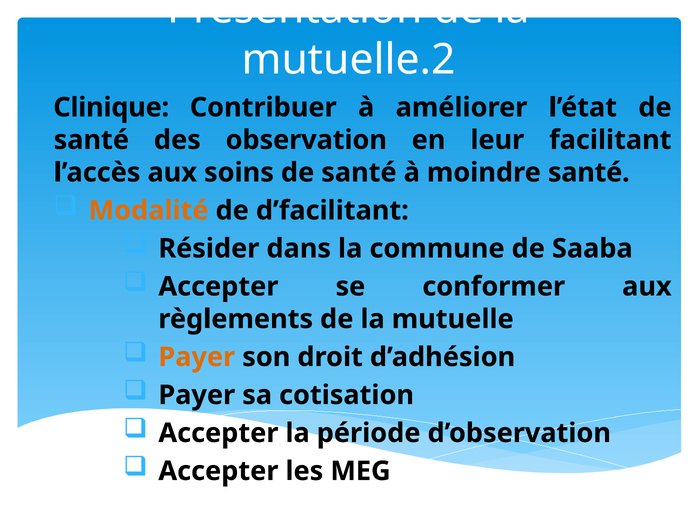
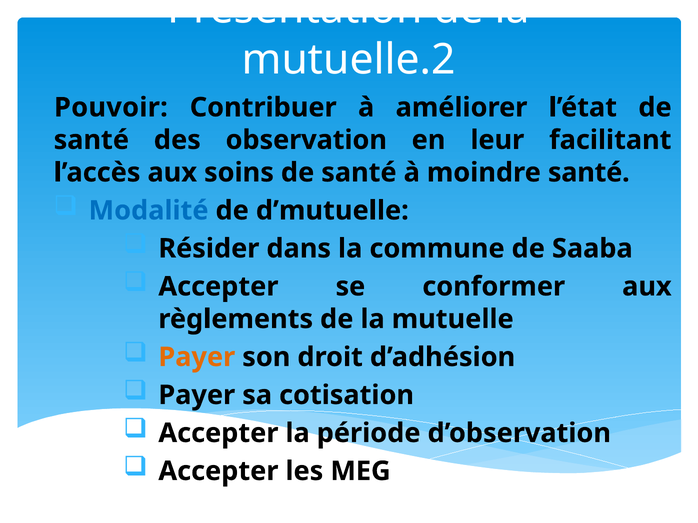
Clinique: Clinique -> Pouvoir
Modalité colour: orange -> blue
d’facilitant: d’facilitant -> d’mutuelle
